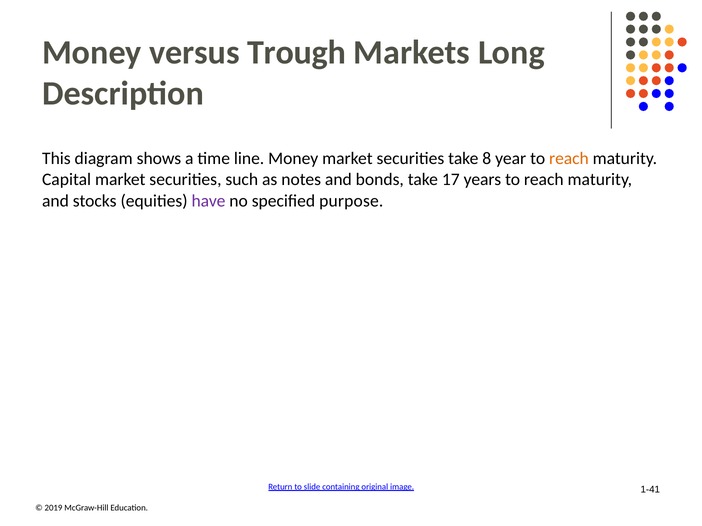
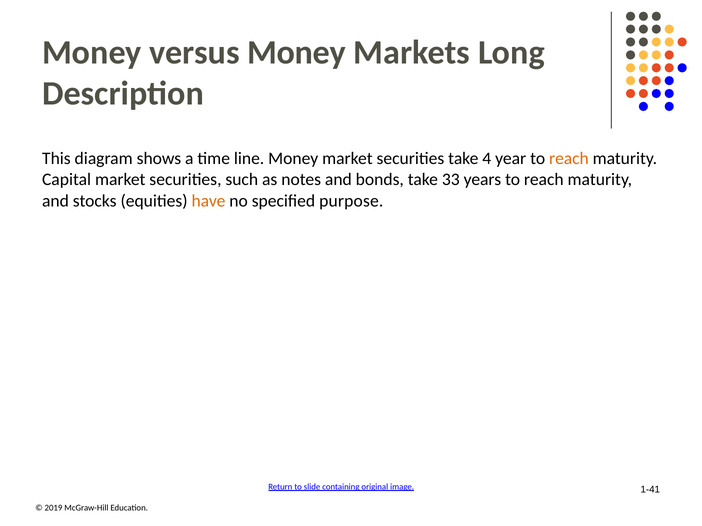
versus Trough: Trough -> Money
8: 8 -> 4
17: 17 -> 33
have colour: purple -> orange
